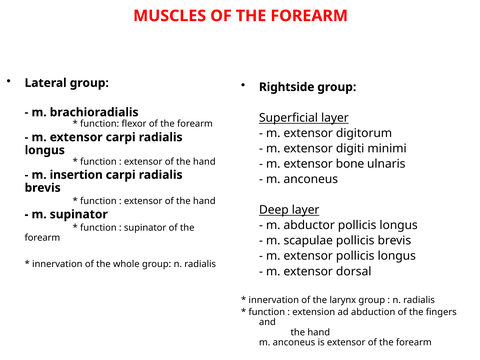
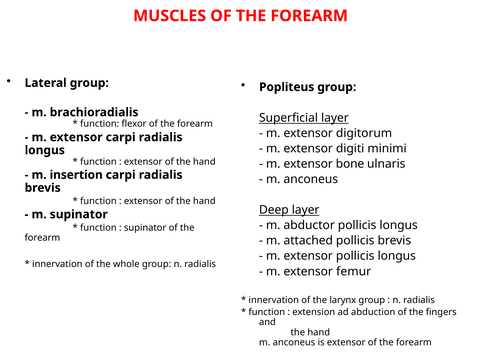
Rightside: Rightside -> Popliteus
scapulae: scapulae -> attached
dorsal: dorsal -> femur
